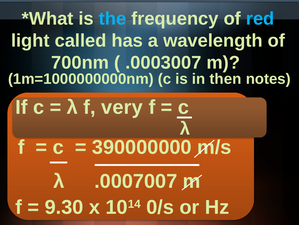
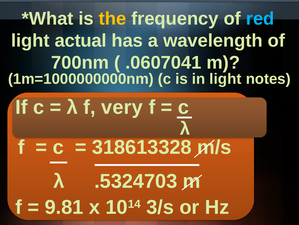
the colour: light blue -> yellow
called: called -> actual
.0003007: .0003007 -> .0607041
in then: then -> light
390000000: 390000000 -> 318613328
.0007007: .0007007 -> .5324703
9.30: 9.30 -> 9.81
0/s: 0/s -> 3/s
